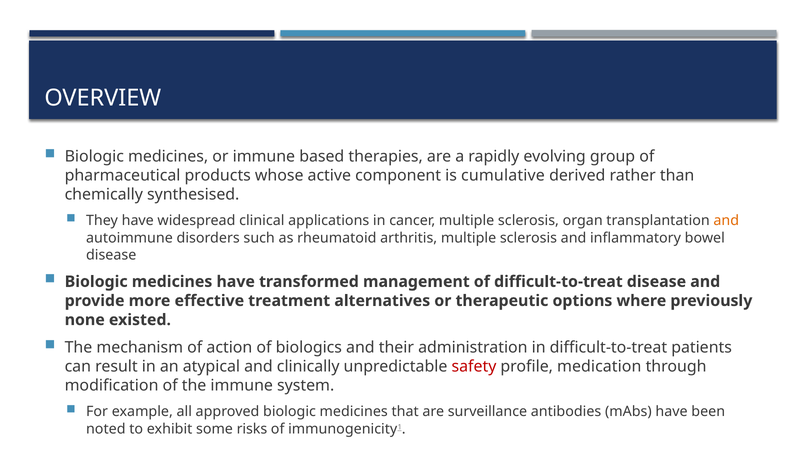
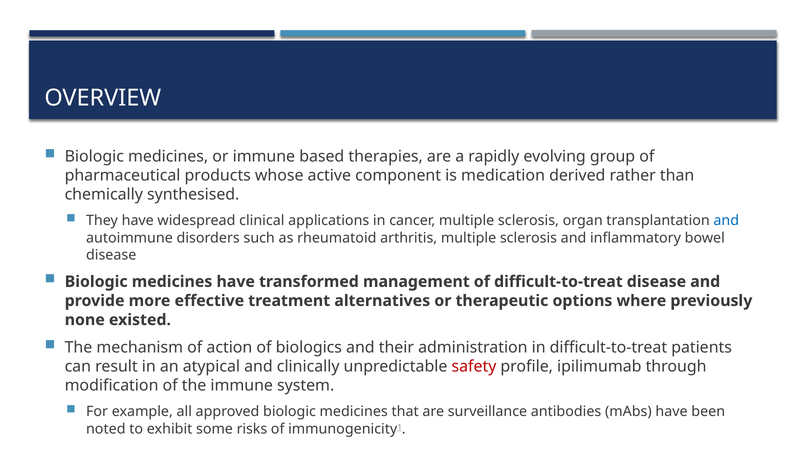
cumulative: cumulative -> medication
and at (726, 221) colour: orange -> blue
medication: medication -> ipilimumab
